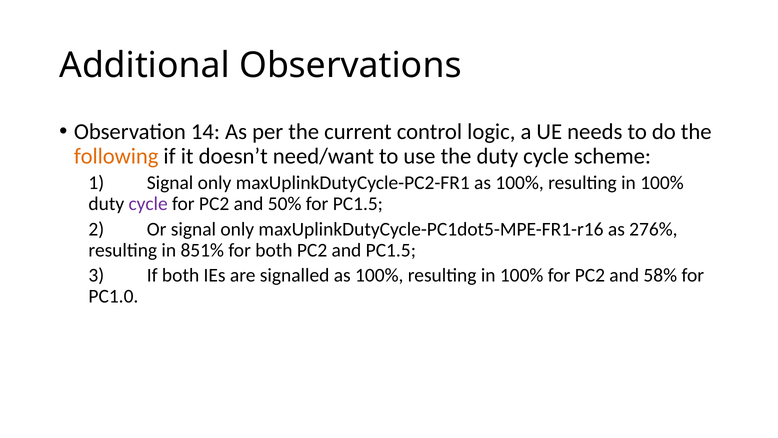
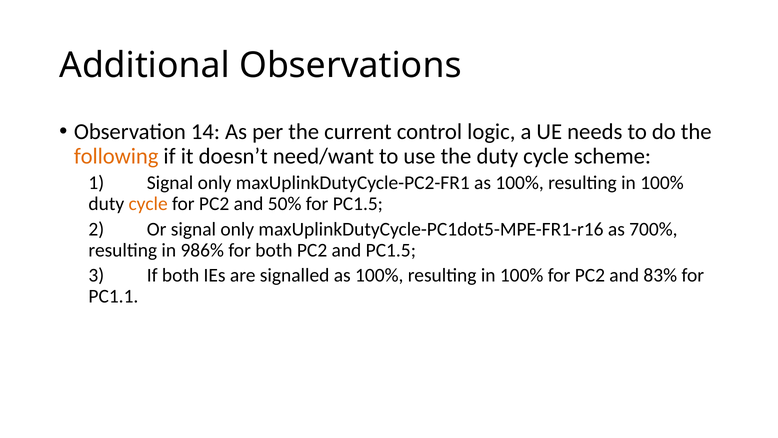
cycle at (148, 204) colour: purple -> orange
276%: 276% -> 700%
851%: 851% -> 986%
58%: 58% -> 83%
PC1.0: PC1.0 -> PC1.1
